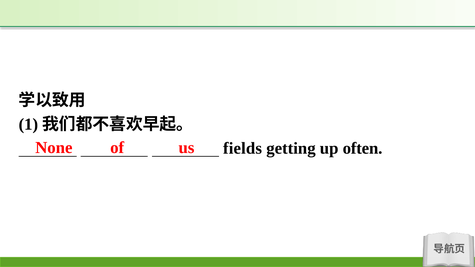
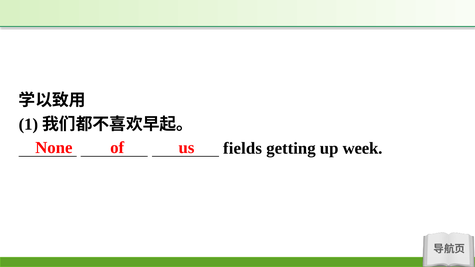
often: often -> week
